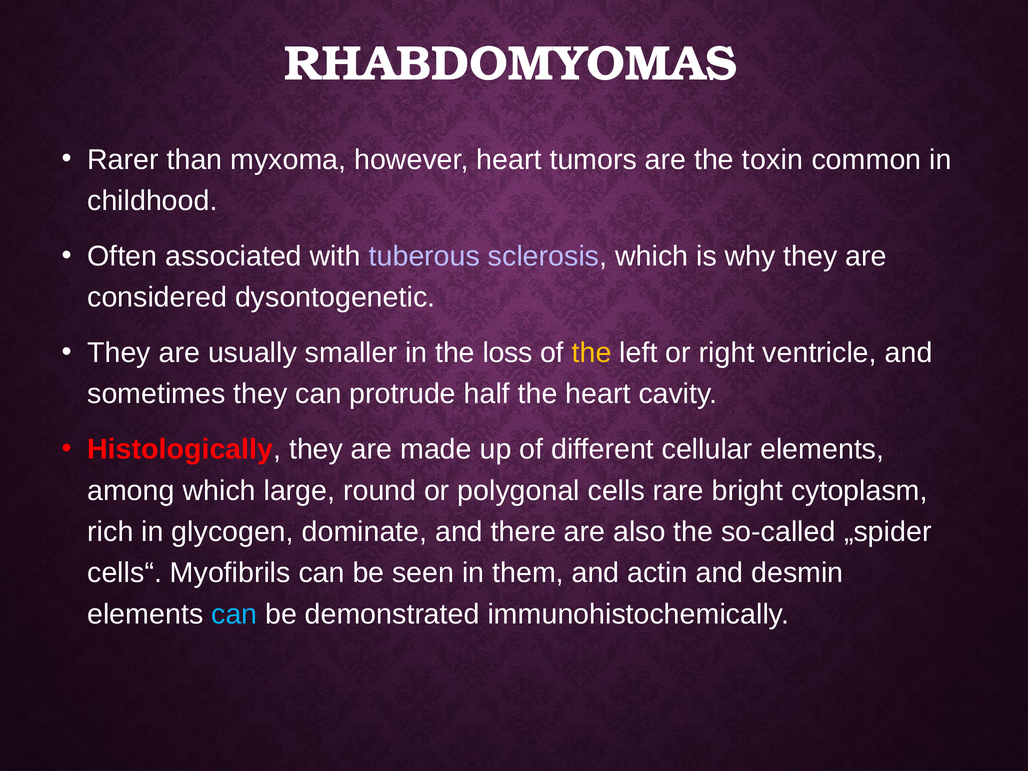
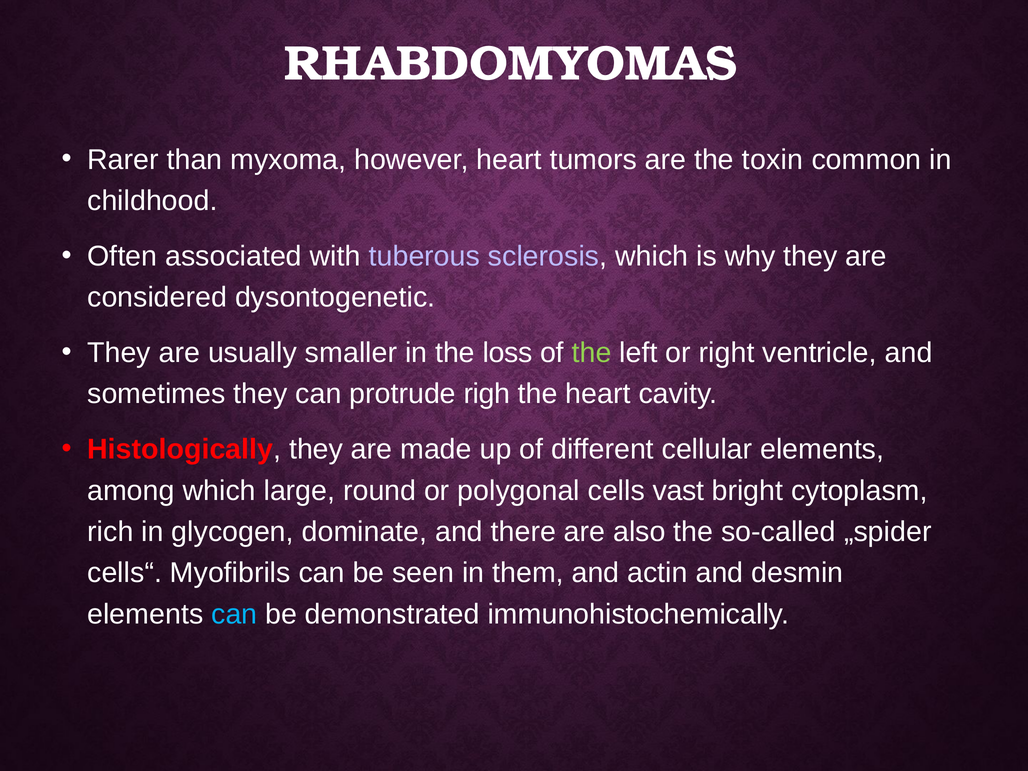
the at (592, 353) colour: yellow -> light green
half: half -> righ
rare: rare -> vast
